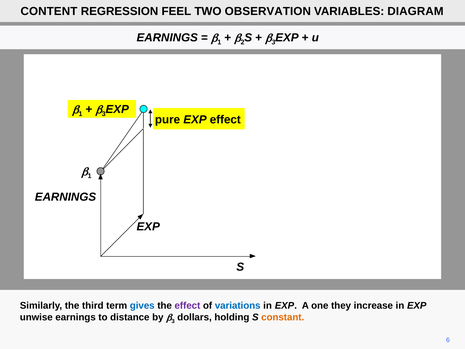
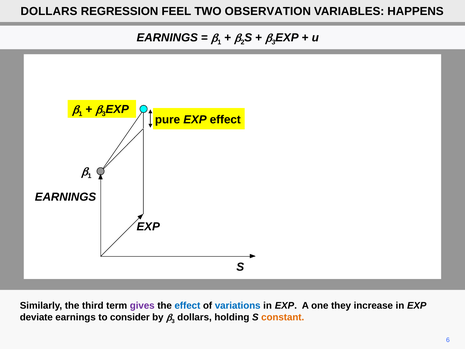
CONTENT at (49, 11): CONTENT -> DOLLARS
DIAGRAM: DIAGRAM -> HAPPENS
gives colour: blue -> purple
effect at (187, 306) colour: purple -> blue
unwise: unwise -> deviate
distance: distance -> consider
